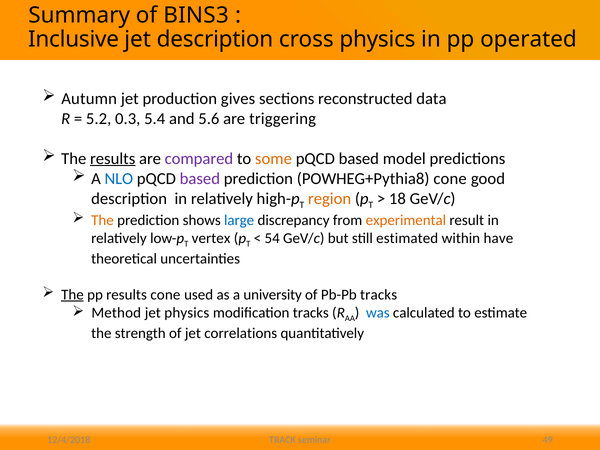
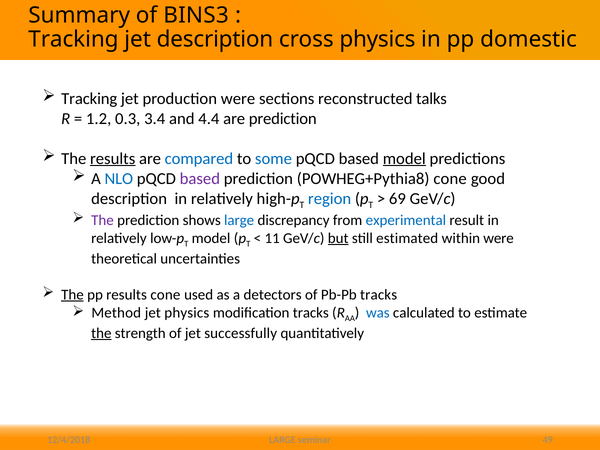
Inclusive at (74, 39): Inclusive -> Tracking
operated: operated -> domestic
Autumn at (89, 99): Autumn -> Tracking
production gives: gives -> were
data: data -> talks
5.2: 5.2 -> 1.2
5.4: 5.4 -> 3.4
5.6: 5.6 -> 4.4
are triggering: triggering -> prediction
compared colour: purple -> blue
some colour: orange -> blue
model at (404, 159) underline: none -> present
region colour: orange -> blue
18: 18 -> 69
The at (102, 220) colour: orange -> purple
experimental colour: orange -> blue
vertex at (211, 238): vertex -> model
54: 54 -> 11
but underline: none -> present
within have: have -> were
university: university -> detectors
the at (101, 333) underline: none -> present
correlations: correlations -> successfully
TRACK at (282, 440): TRACK -> LARGE
